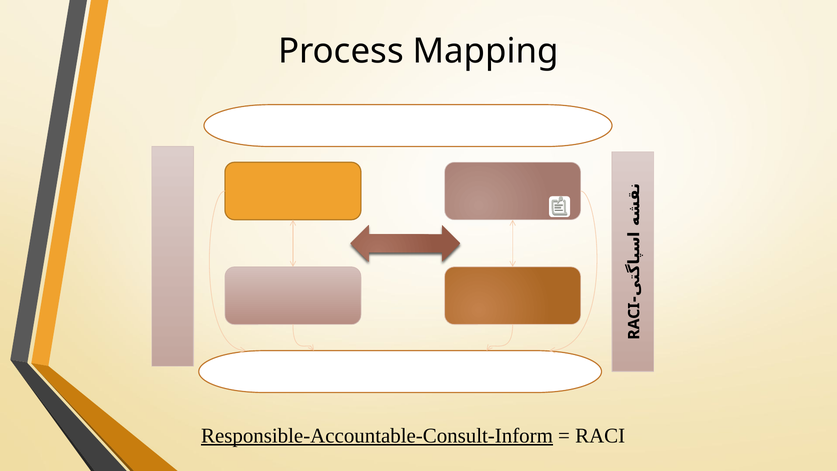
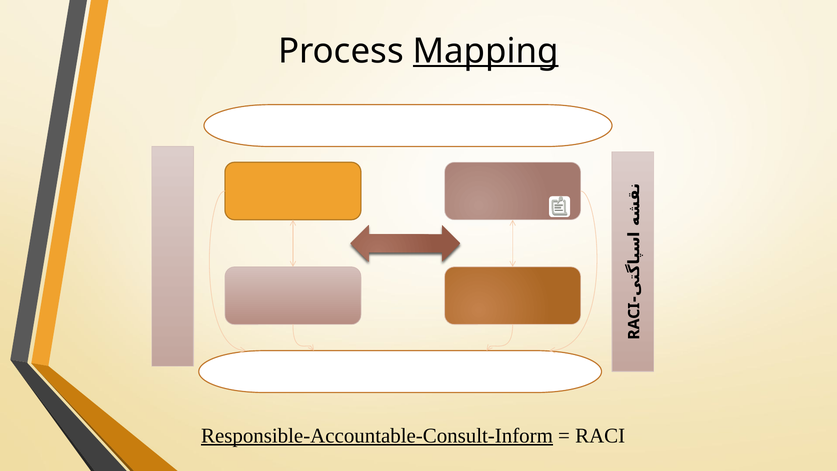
Mapping underline: none -> present
